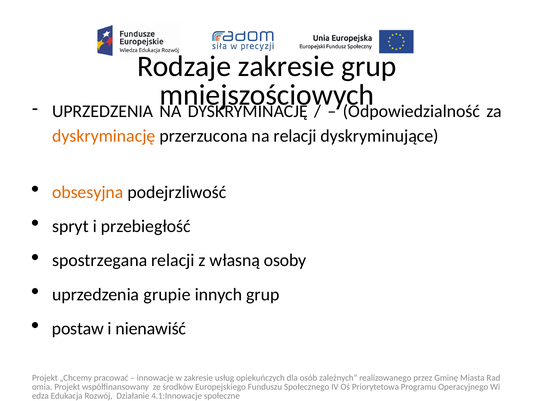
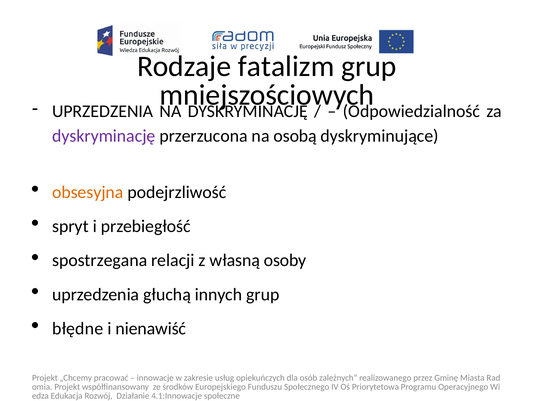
Rodzaje zakresie: zakresie -> fatalizm
dyskryminację at (104, 136) colour: orange -> purple
na relacji: relacji -> osobą
grupie: grupie -> głuchą
postaw: postaw -> błędne
